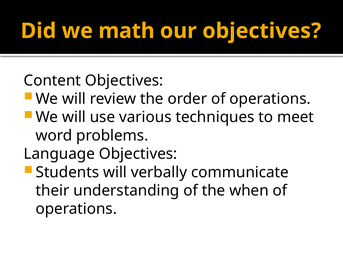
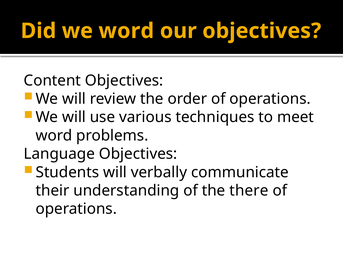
we math: math -> word
when: when -> there
